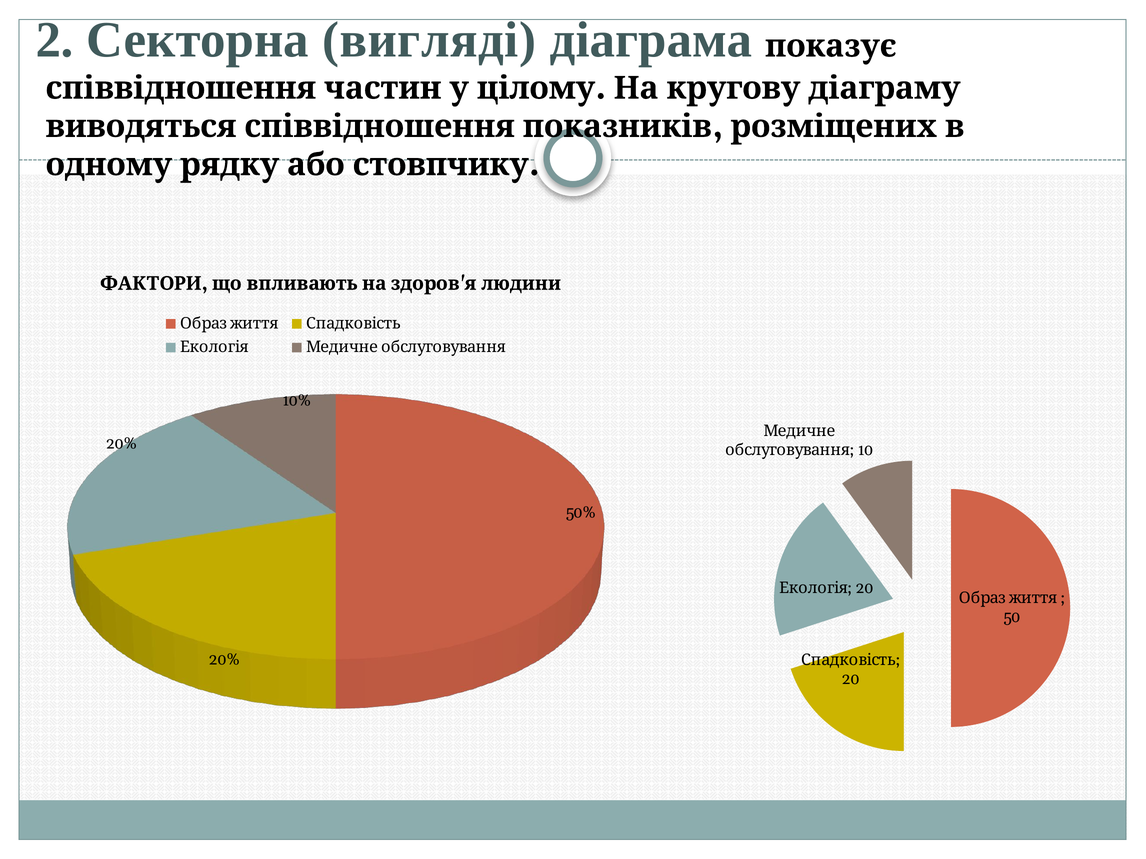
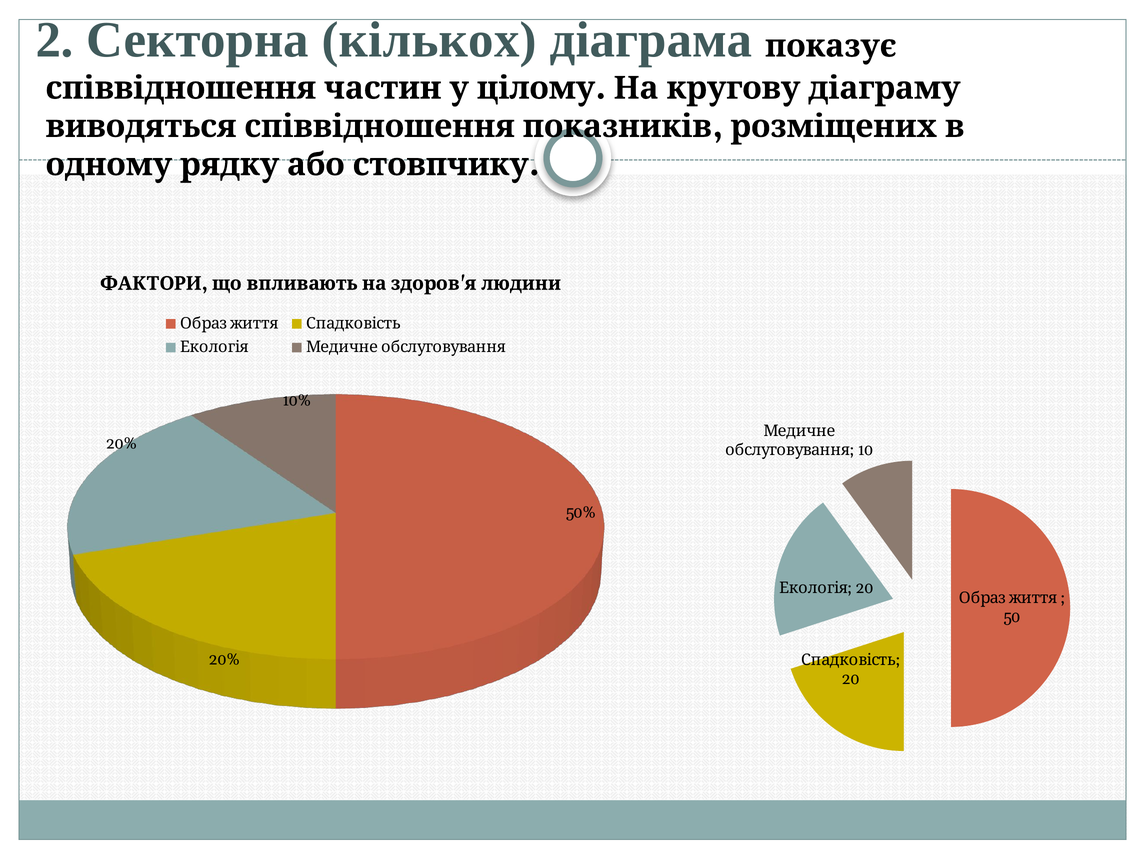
вигляді: вигляді -> кількох
